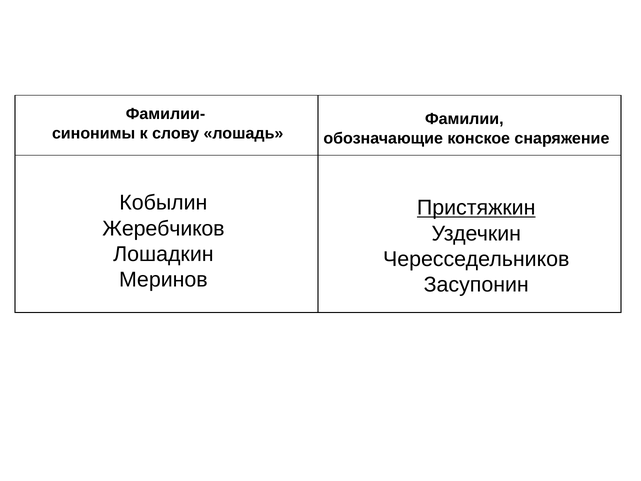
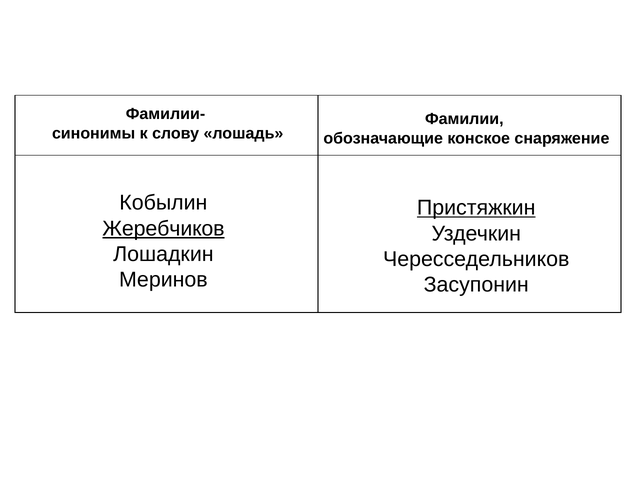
Жеребчиков underline: none -> present
